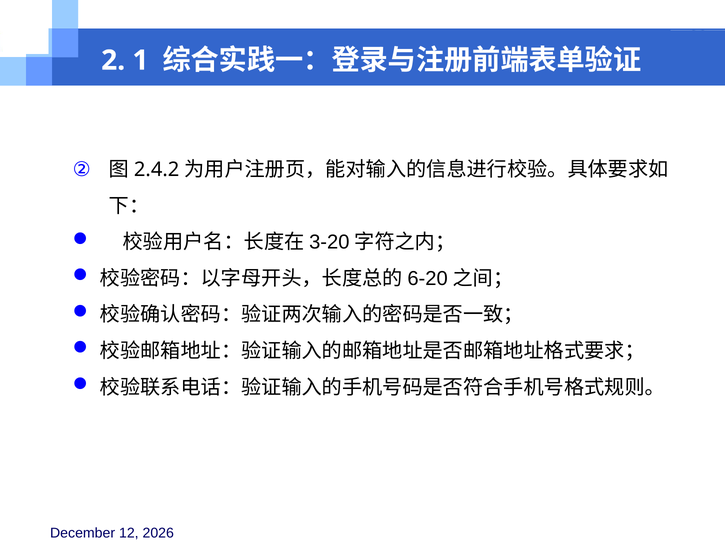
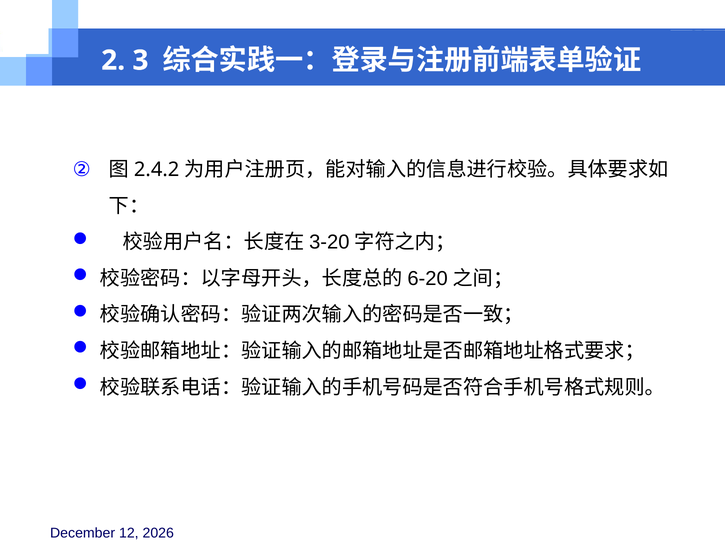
1: 1 -> 3
